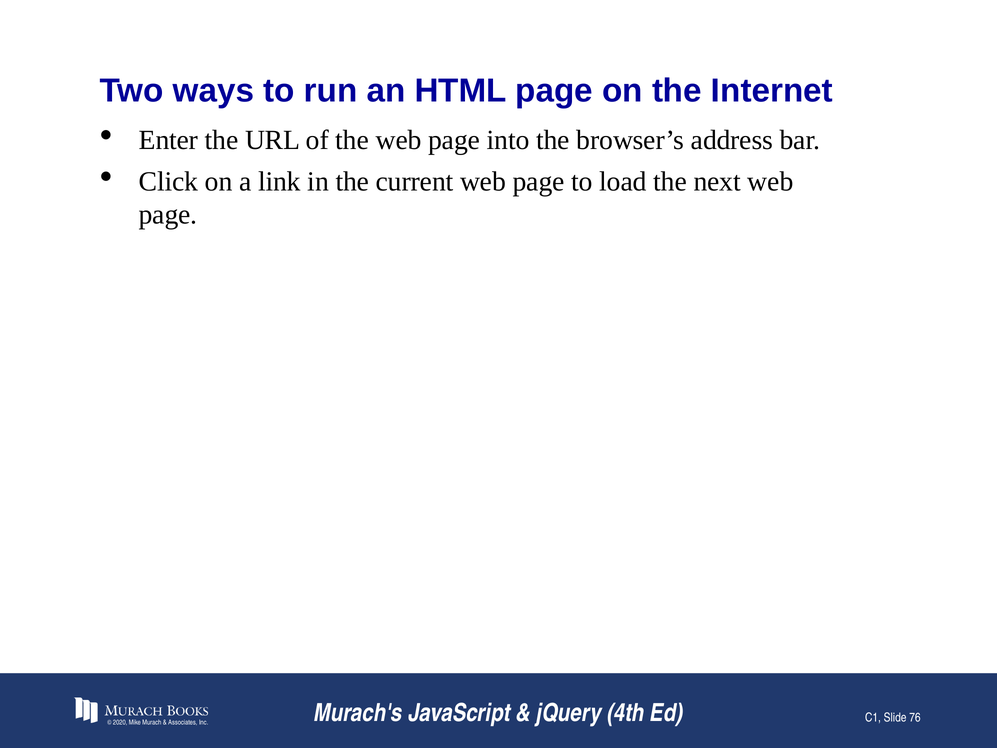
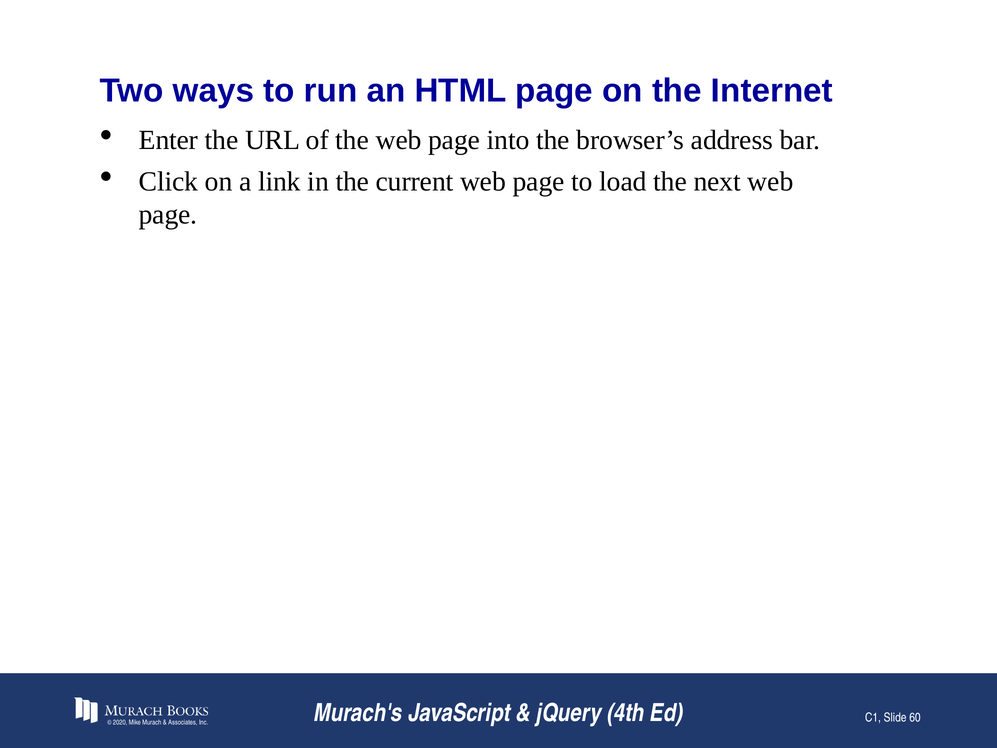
76: 76 -> 60
